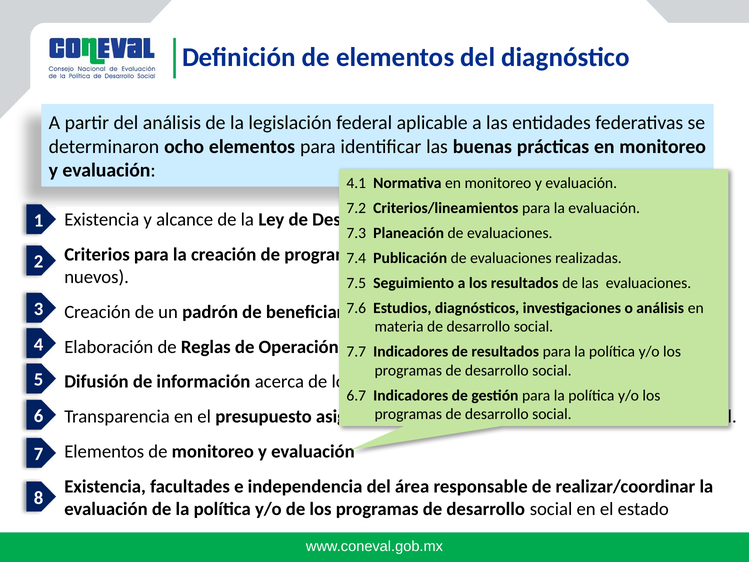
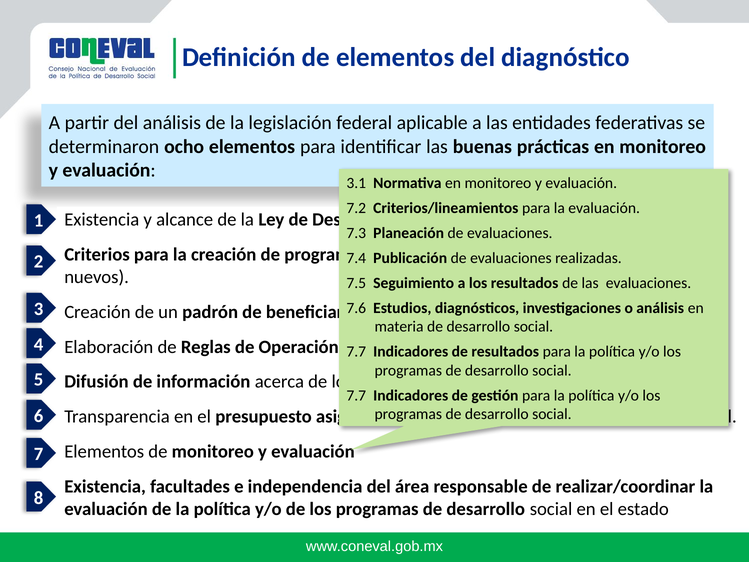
4.1: 4.1 -> 3.1
6.7 at (356, 395): 6.7 -> 7.7
